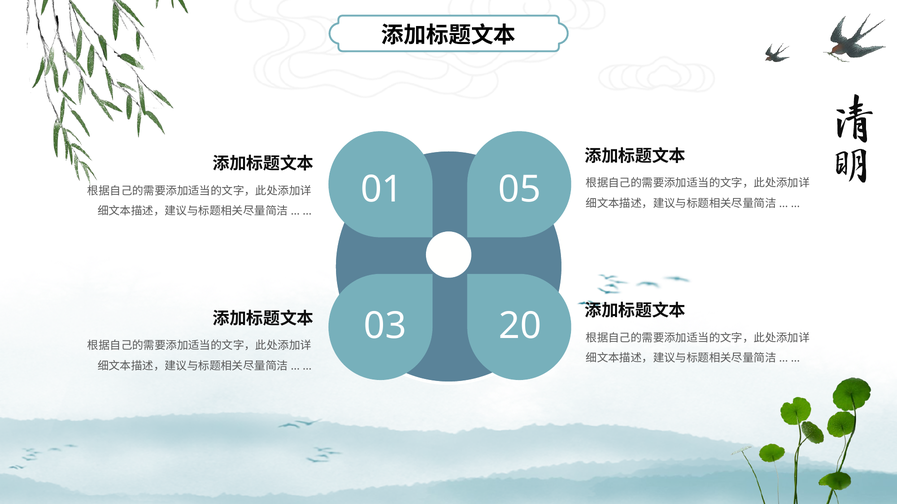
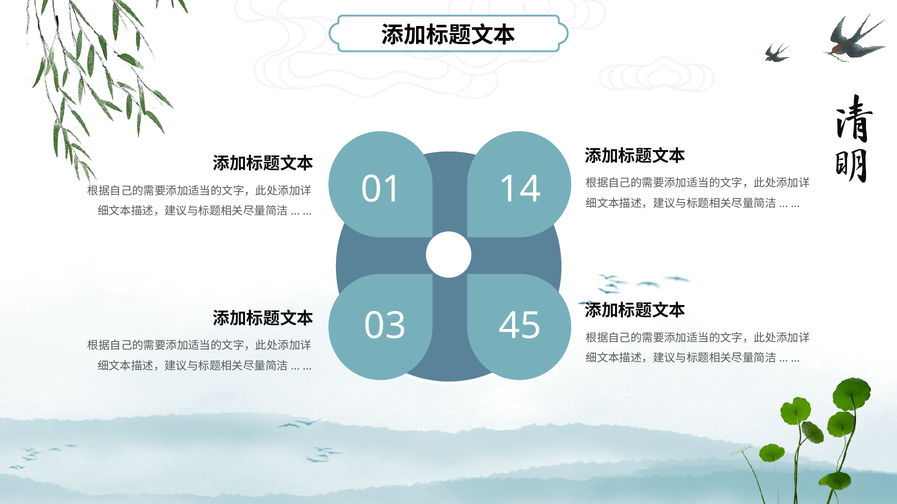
05: 05 -> 14
20: 20 -> 45
